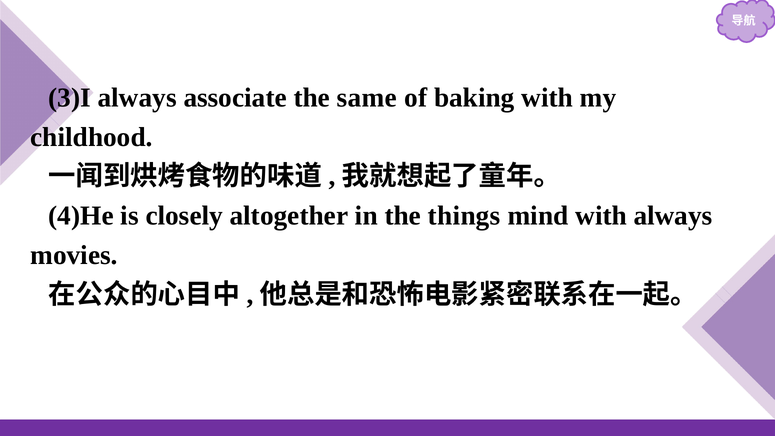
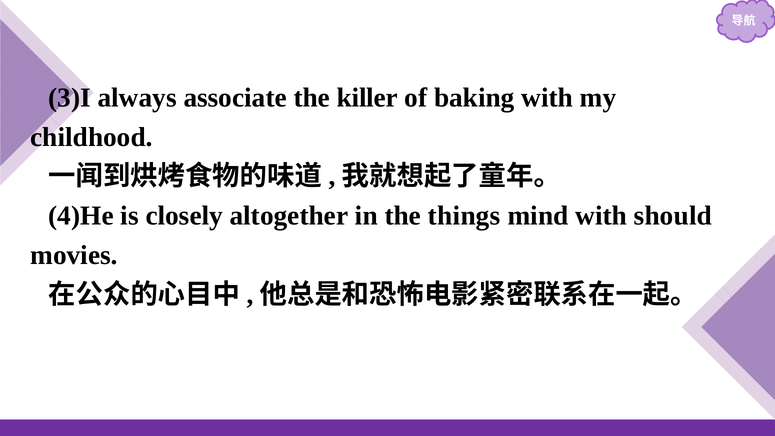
same: same -> killer
with always: always -> should
